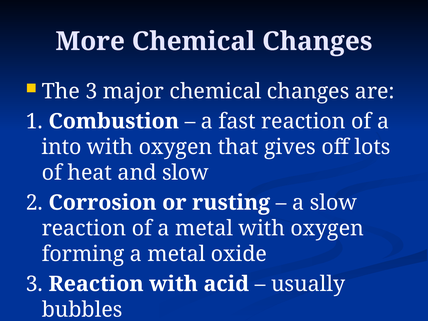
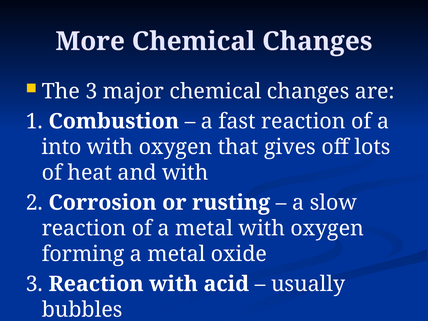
and slow: slow -> with
